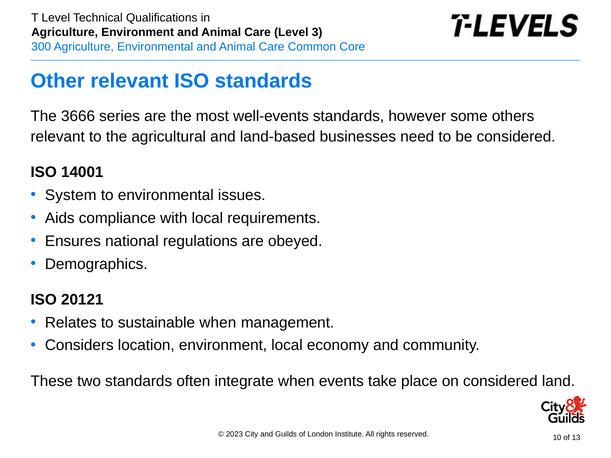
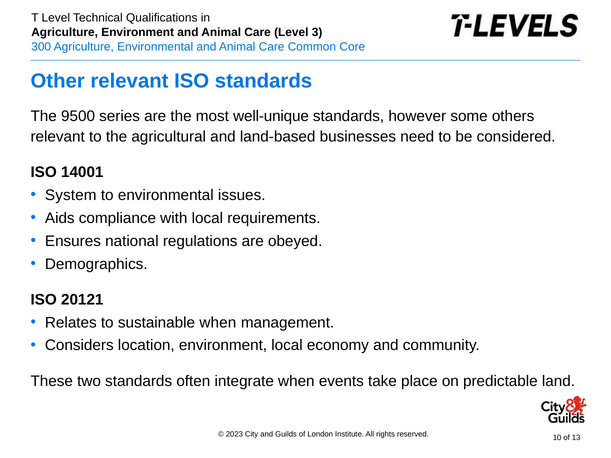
3666: 3666 -> 9500
well-events: well-events -> well-unique
on considered: considered -> predictable
